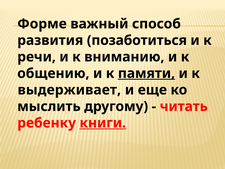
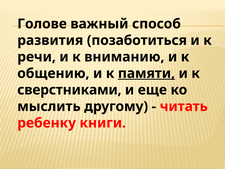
Форме: Форме -> Голове
выдерживает: выдерживает -> сверстниками
книги underline: present -> none
